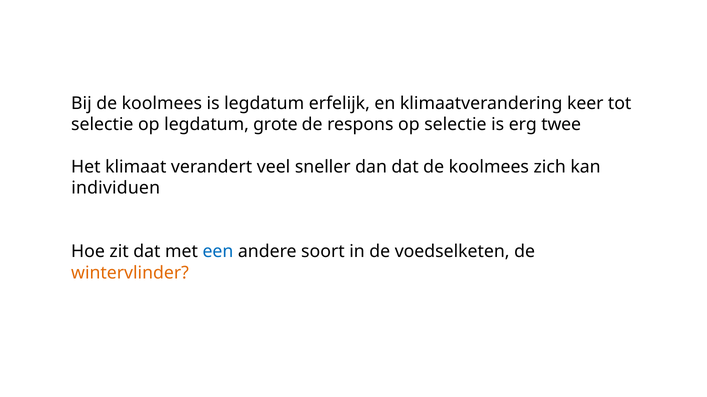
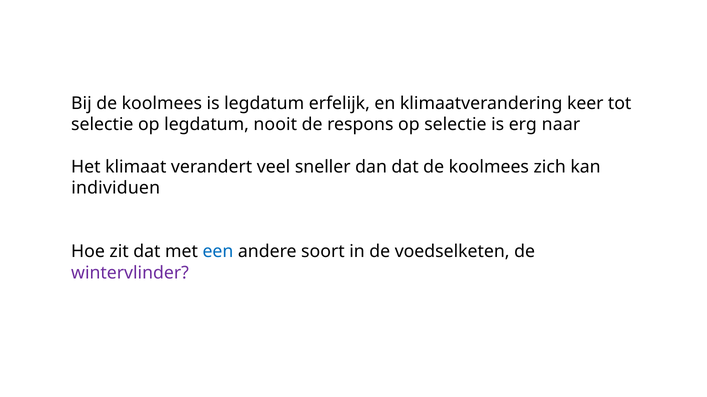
grote: grote -> nooit
twee: twee -> naar
wintervlinder colour: orange -> purple
